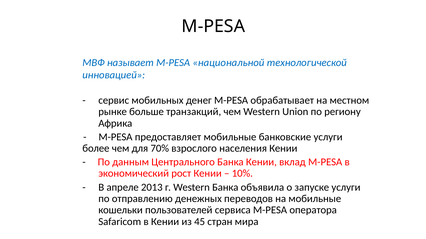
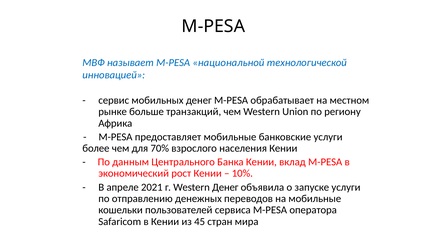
2013: 2013 -> 2021
Western Банка: Банка -> Денег
